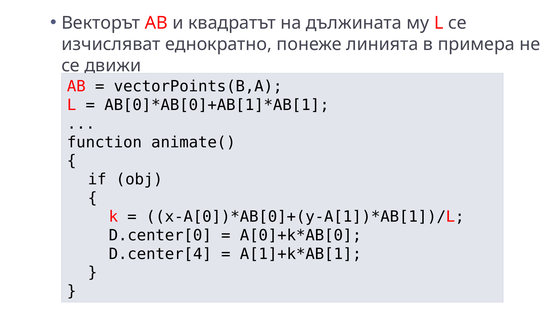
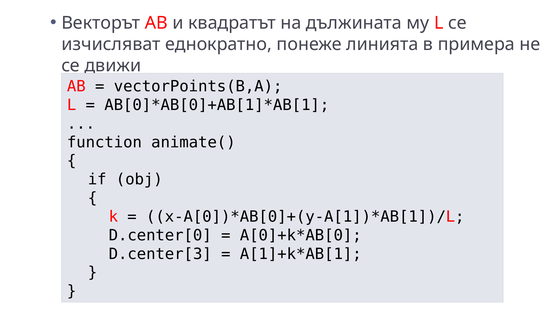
D.center[4: D.center[4 -> D.center[3
